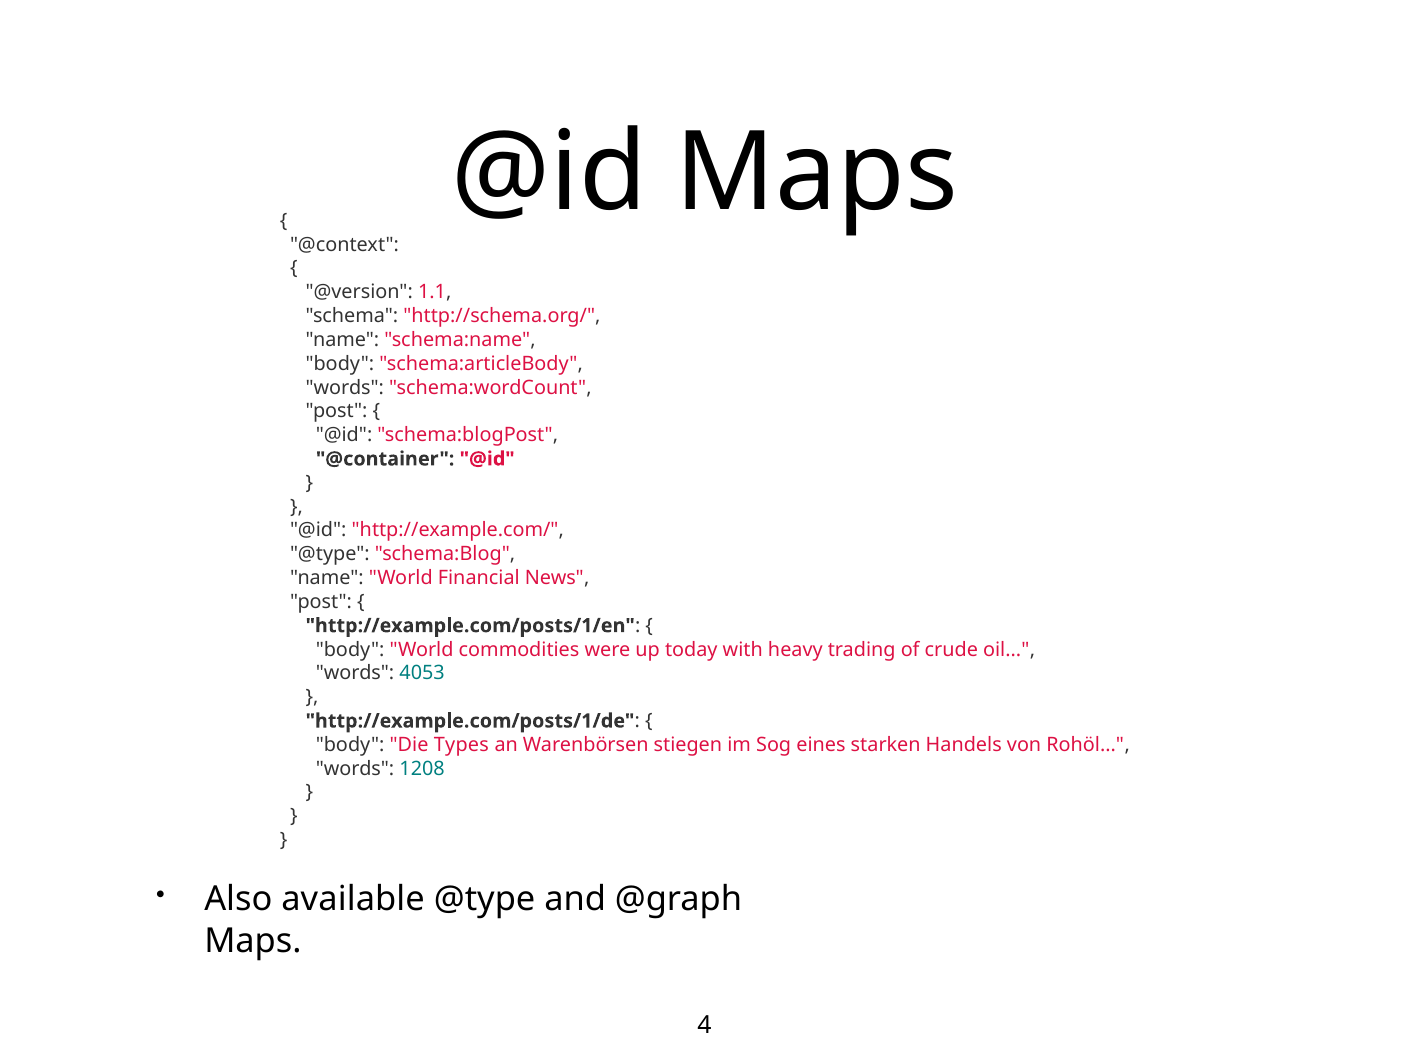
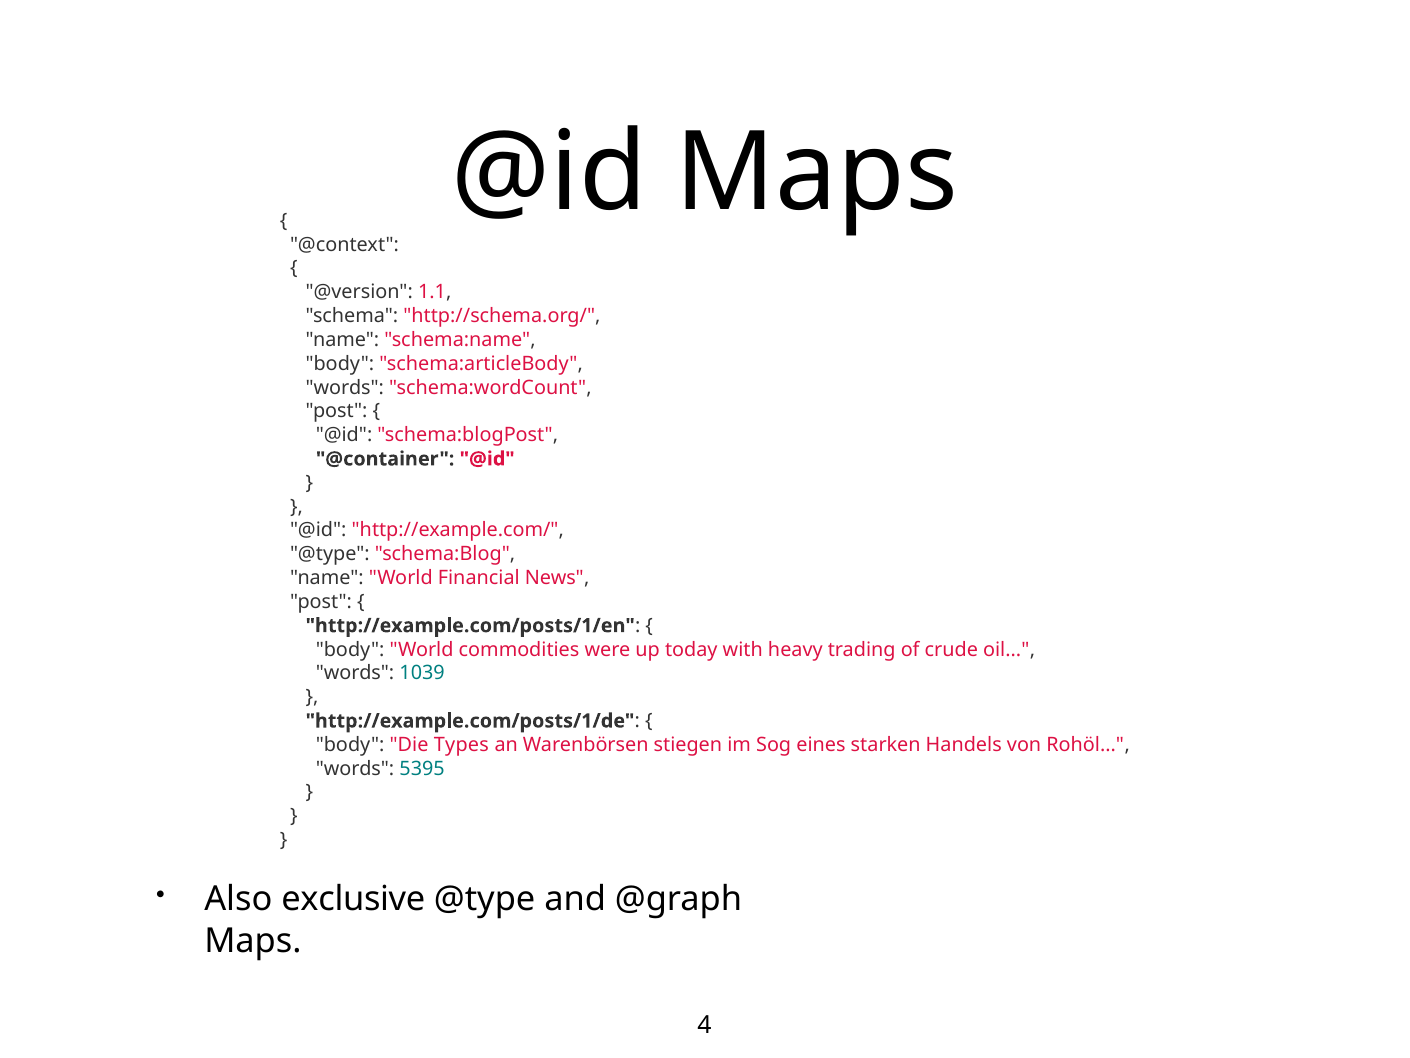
4053: 4053 -> 1039
1208: 1208 -> 5395
available: available -> exclusive
